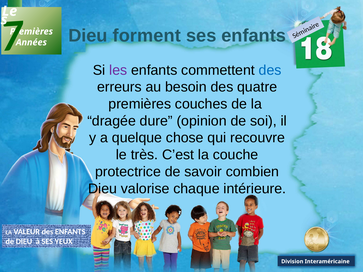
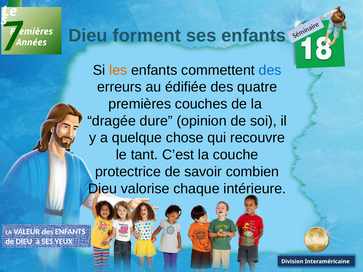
les colour: purple -> orange
besoin: besoin -> édifiée
très: très -> tant
